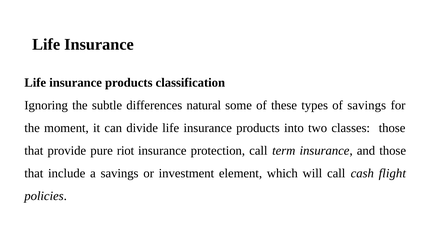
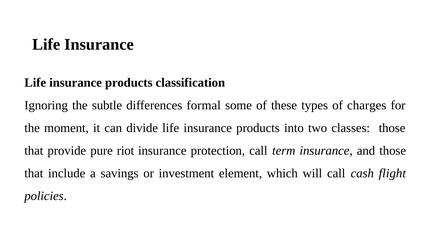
natural: natural -> formal
of savings: savings -> charges
